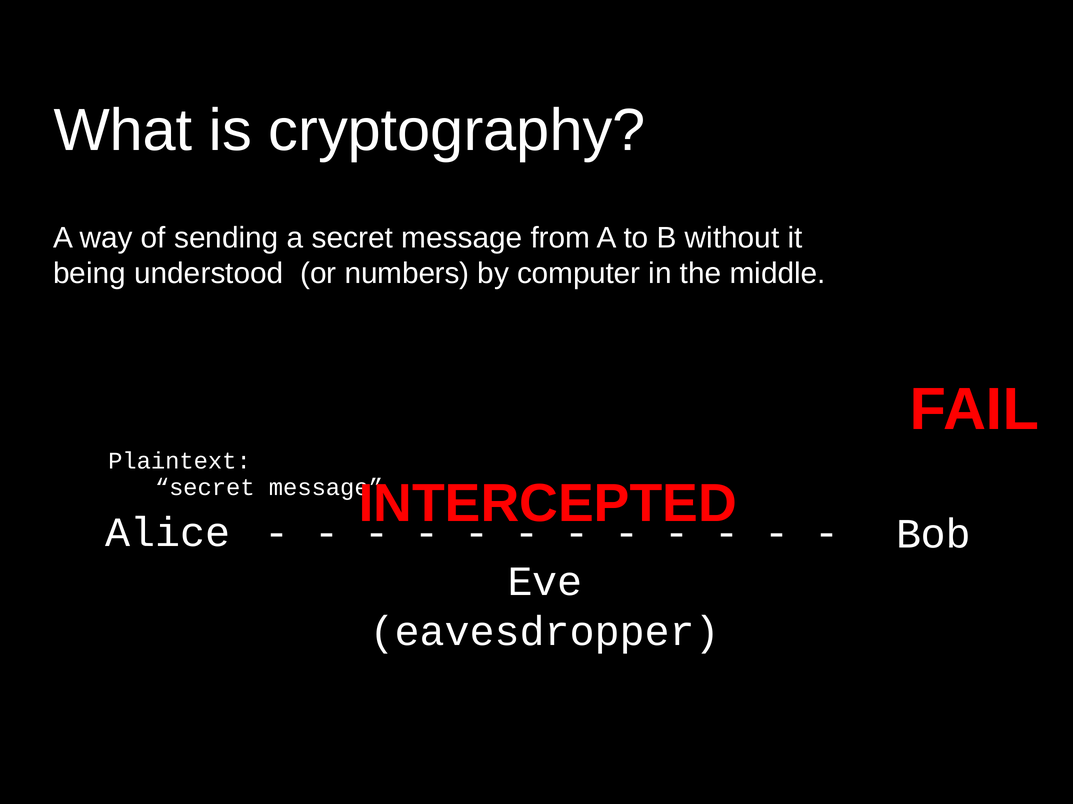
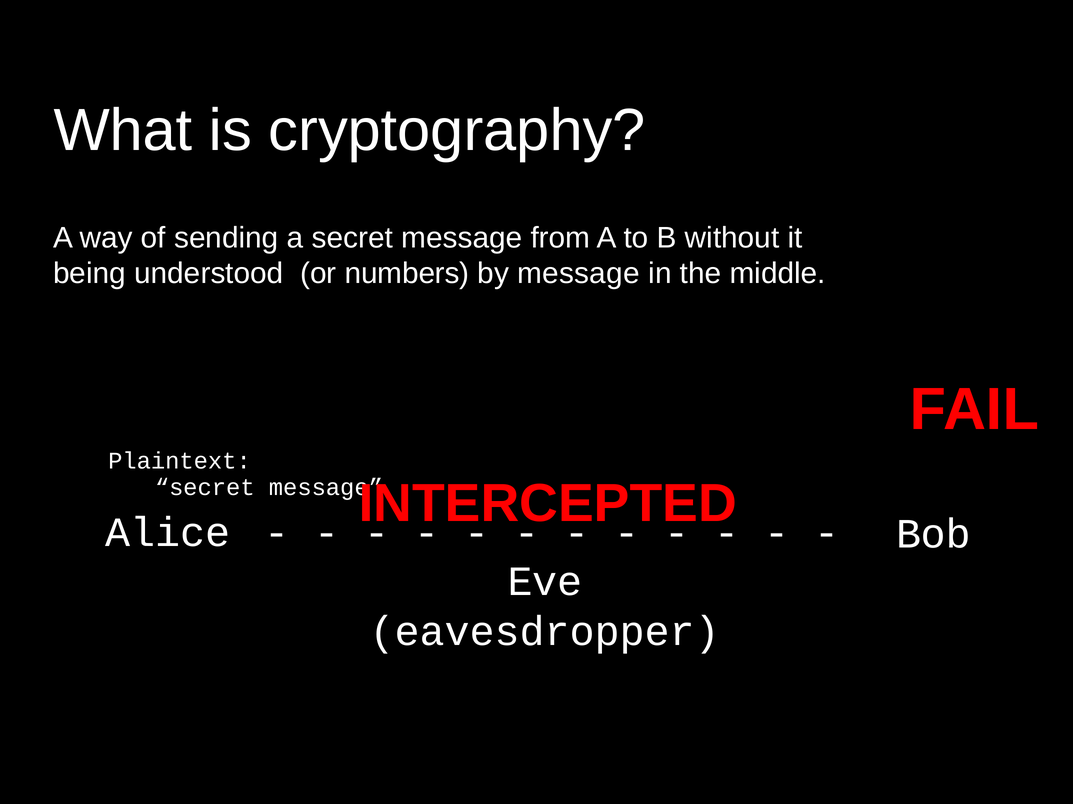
by computer: computer -> message
